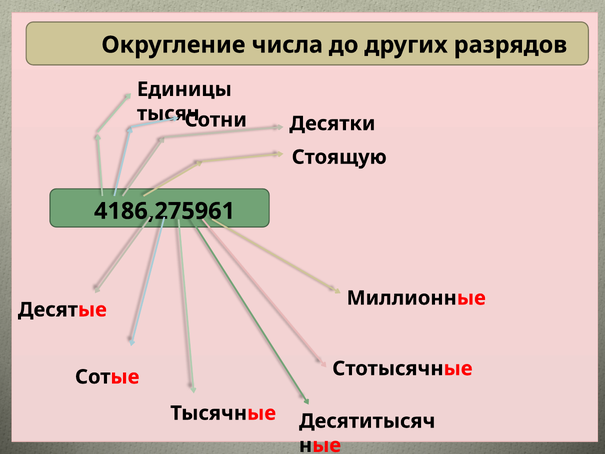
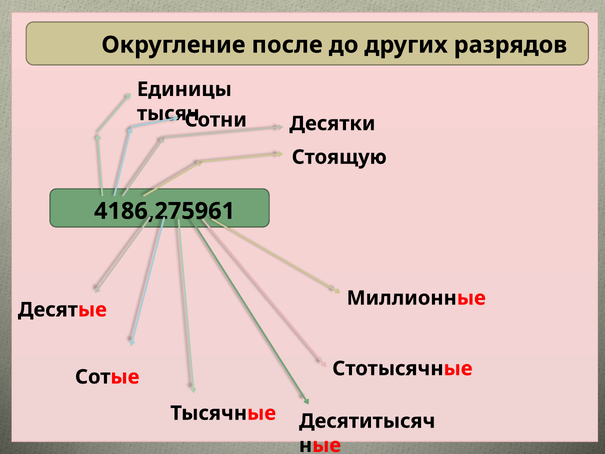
числа: числа -> после
